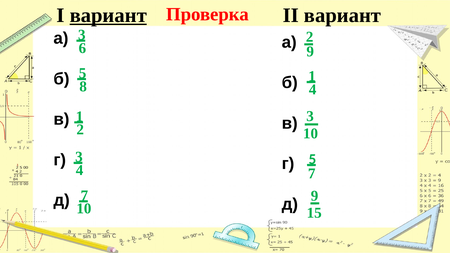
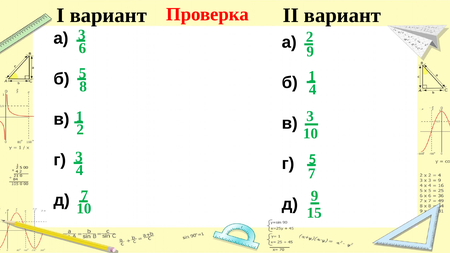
вариант at (108, 15) underline: present -> none
